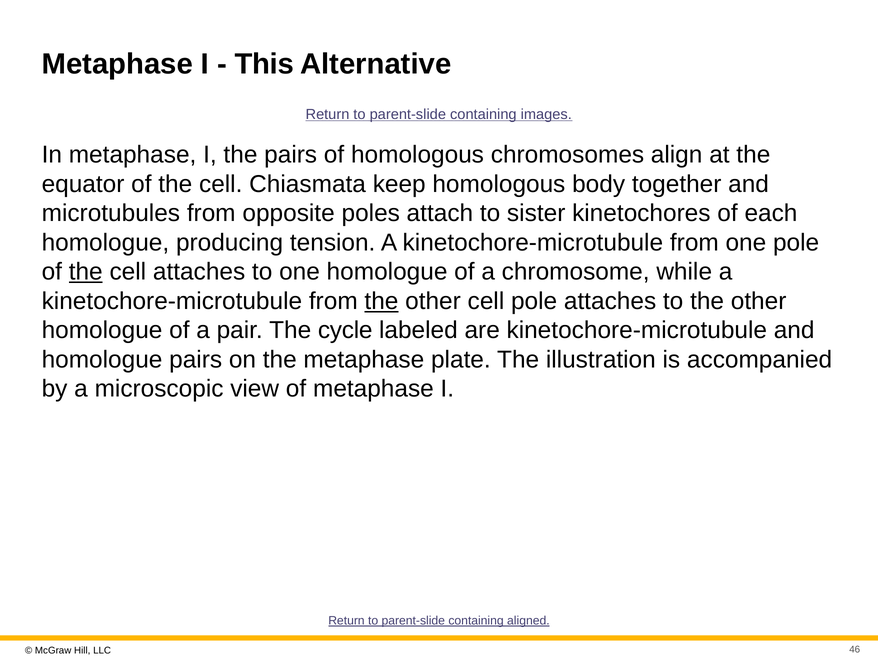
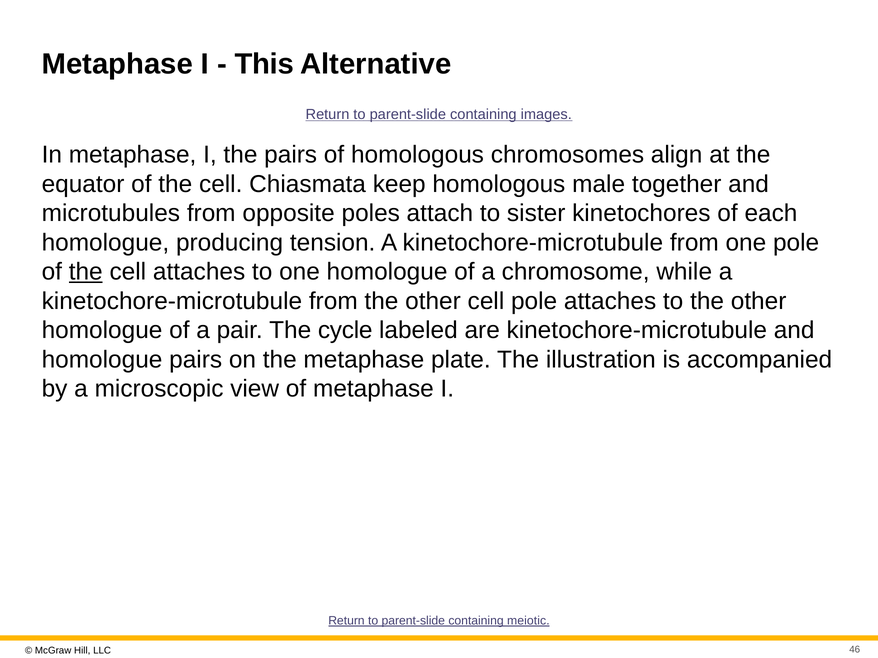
body: body -> male
the at (381, 301) underline: present -> none
aligned: aligned -> meiotic
